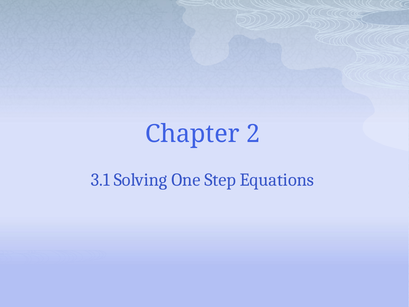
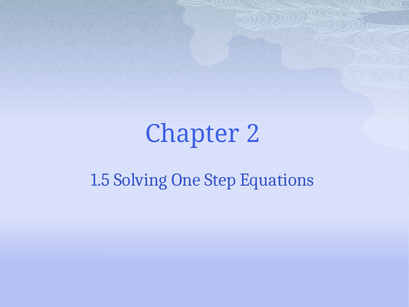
3.1: 3.1 -> 1.5
